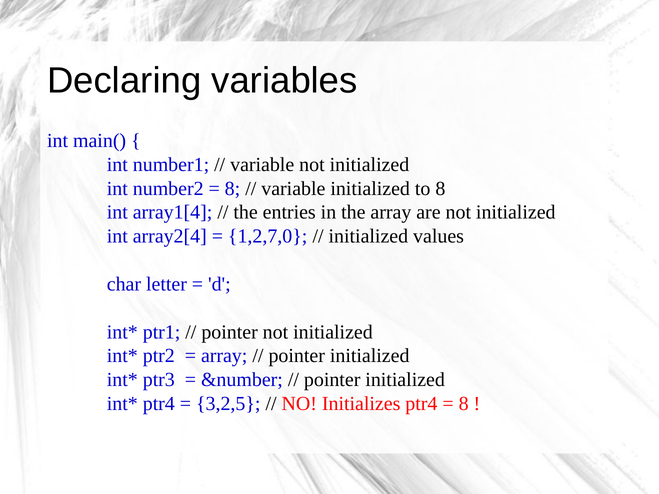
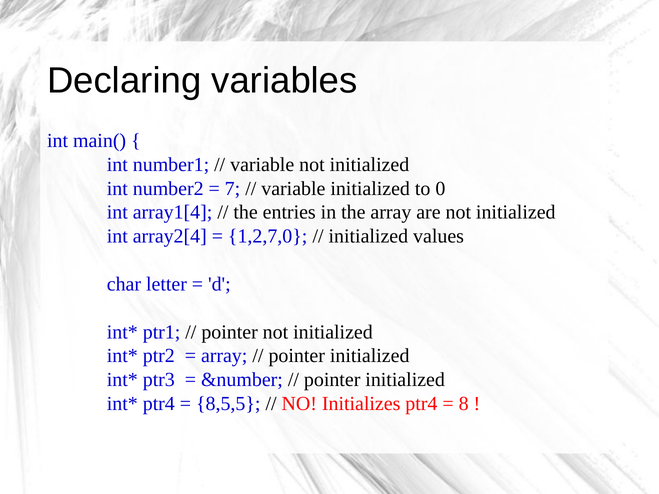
8 at (232, 189): 8 -> 7
to 8: 8 -> 0
3,2,5: 3,2,5 -> 8,5,5
